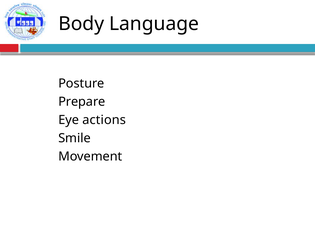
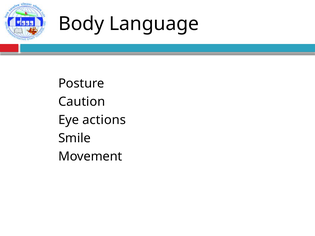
Prepare: Prepare -> Caution
